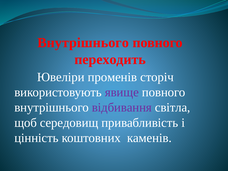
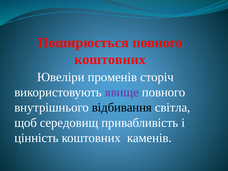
Внутрішнього at (83, 43): Внутрішнього -> Поширюється
переходить at (110, 59): переходить -> коштовних
відбивання colour: purple -> black
